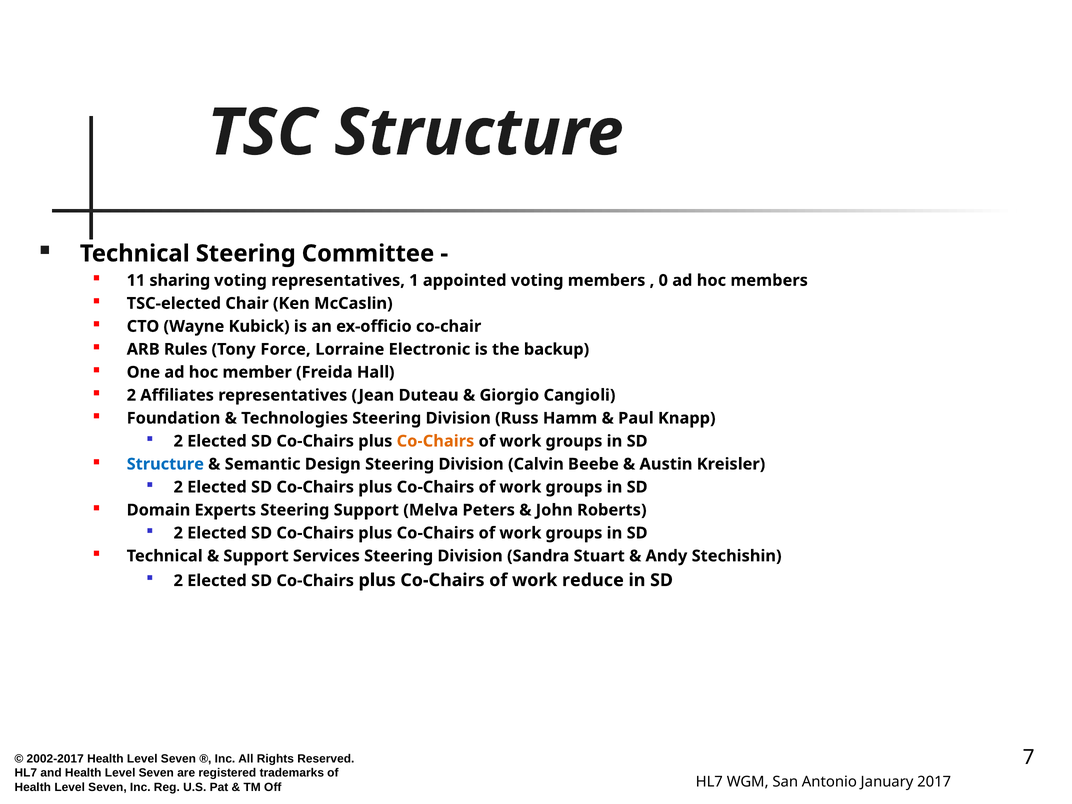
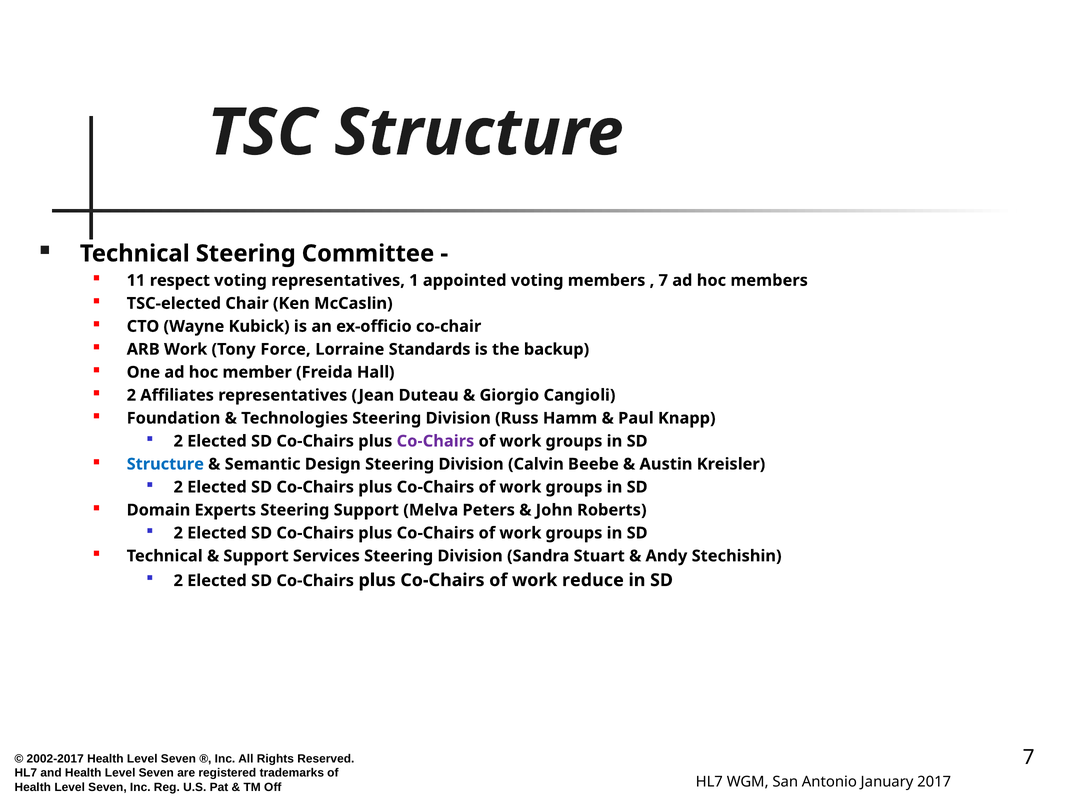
sharing: sharing -> respect
0 at (663, 280): 0 -> 7
ARB Rules: Rules -> Work
Electronic: Electronic -> Standards
Co-Chairs at (435, 441) colour: orange -> purple
